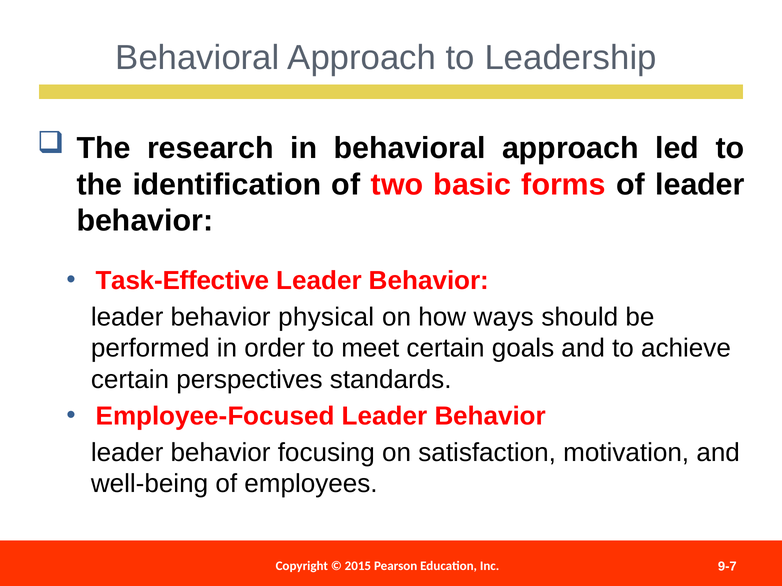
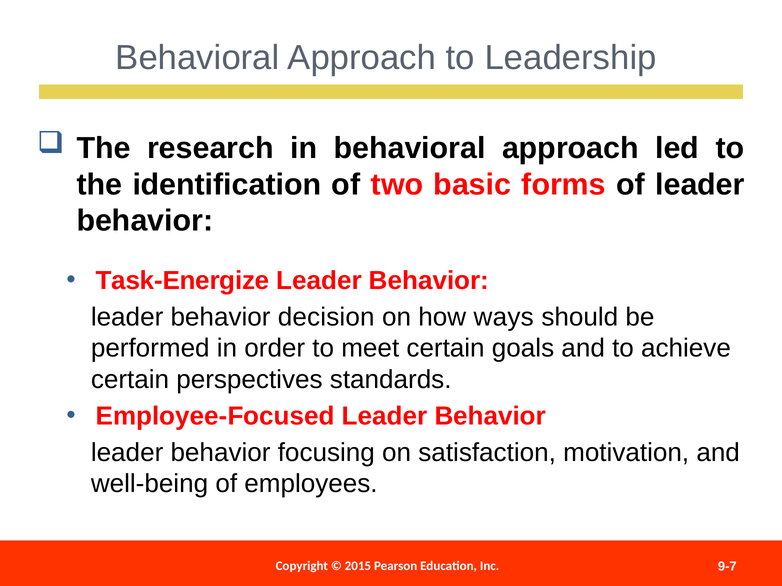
Task-Effective: Task-Effective -> Task-Energize
physical: physical -> decision
